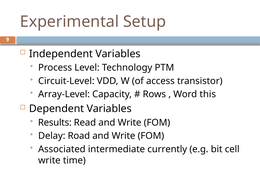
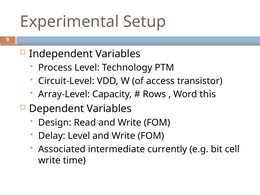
Results: Results -> Design
Delay Road: Road -> Level
